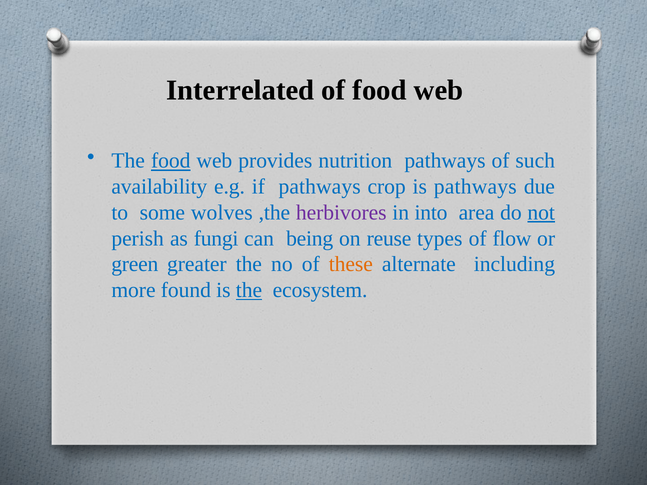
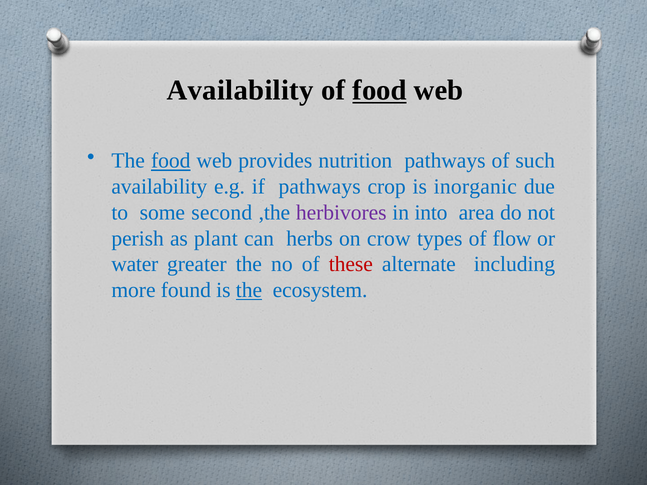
Interrelated at (240, 90): Interrelated -> Availability
food at (380, 90) underline: none -> present
is pathways: pathways -> inorganic
wolves: wolves -> second
not underline: present -> none
fungi: fungi -> plant
being: being -> herbs
reuse: reuse -> crow
green: green -> water
these colour: orange -> red
